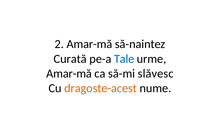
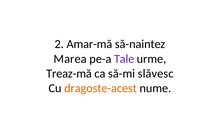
Curată: Curată -> Marea
Tale colour: blue -> purple
Amar-mă at (69, 73): Amar-mă -> Treaz-mă
